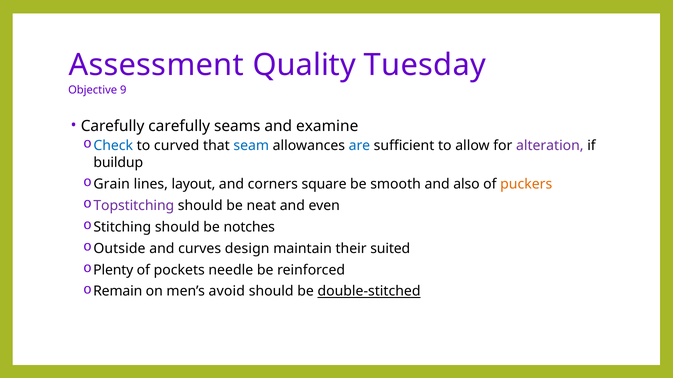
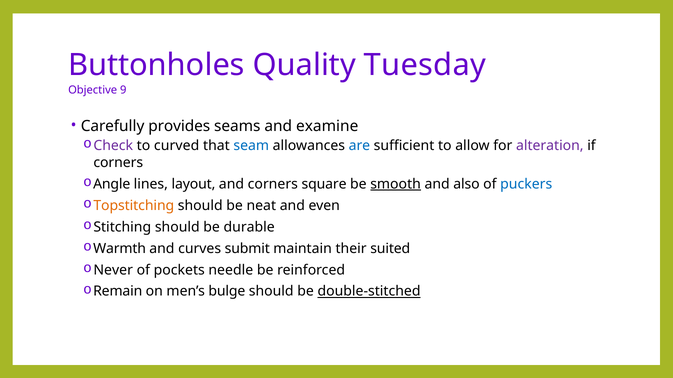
Assessment: Assessment -> Buttonholes
Carefully carefully: carefully -> provides
Check colour: blue -> purple
buildup at (118, 163): buildup -> corners
Grain: Grain -> Angle
smooth underline: none -> present
puckers colour: orange -> blue
Topstitching colour: purple -> orange
notches: notches -> durable
Outside: Outside -> Warmth
design: design -> submit
Plenty: Plenty -> Never
avoid: avoid -> bulge
